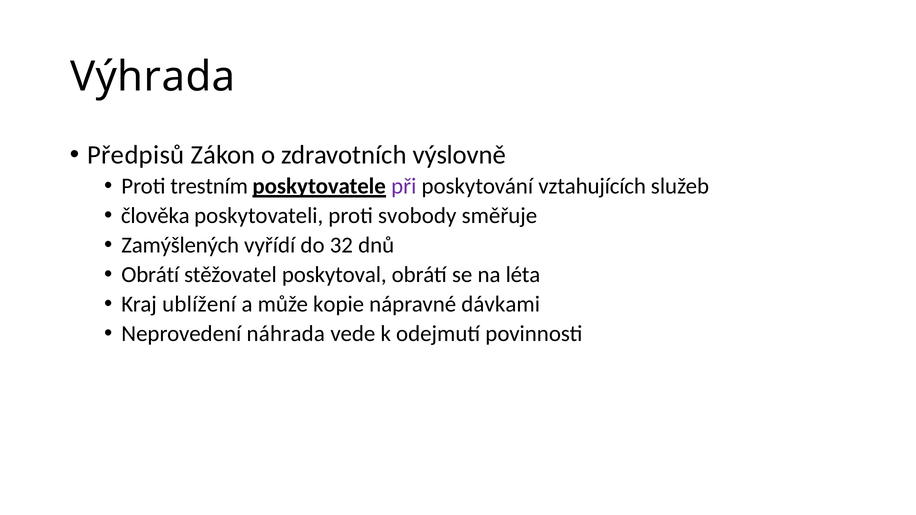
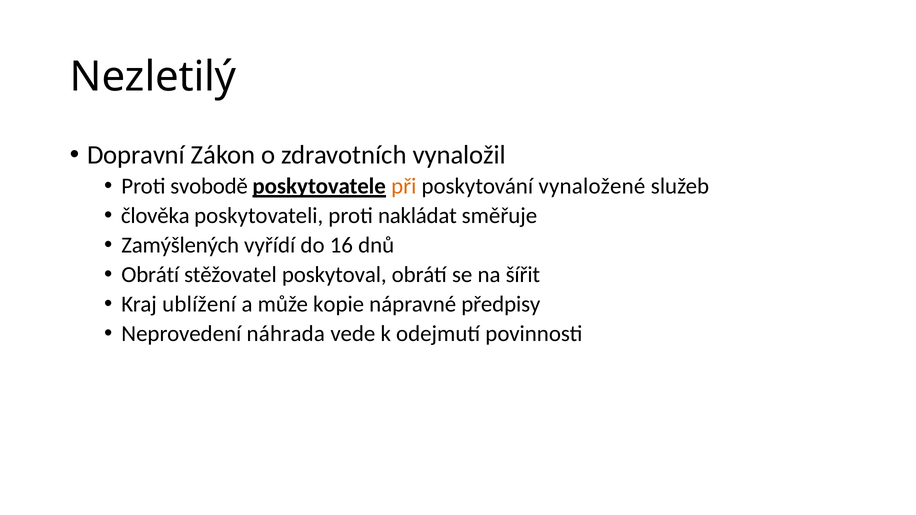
Výhrada: Výhrada -> Nezletilý
Předpisů: Předpisů -> Dopravní
výslovně: výslovně -> vynaložil
trestním: trestním -> svobodě
při colour: purple -> orange
vztahujících: vztahujících -> vynaložené
svobody: svobody -> nakládat
32: 32 -> 16
léta: léta -> šířit
dávkami: dávkami -> předpisy
